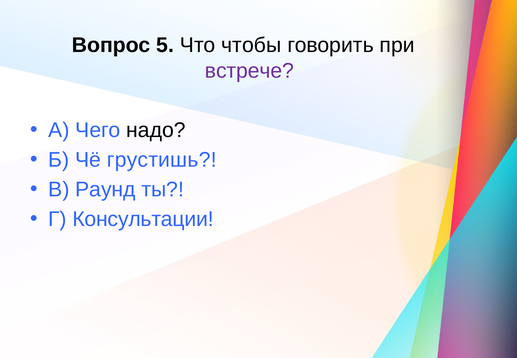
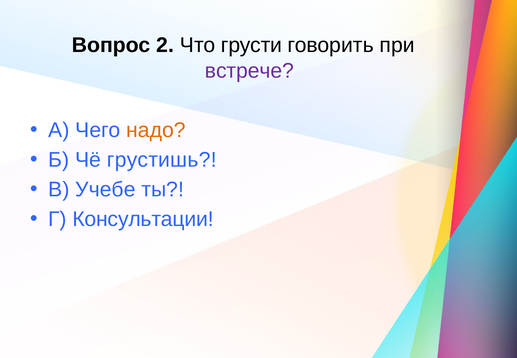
5: 5 -> 2
чтобы: чтобы -> грусти
надо colour: black -> orange
Раунд: Раунд -> Учебе
